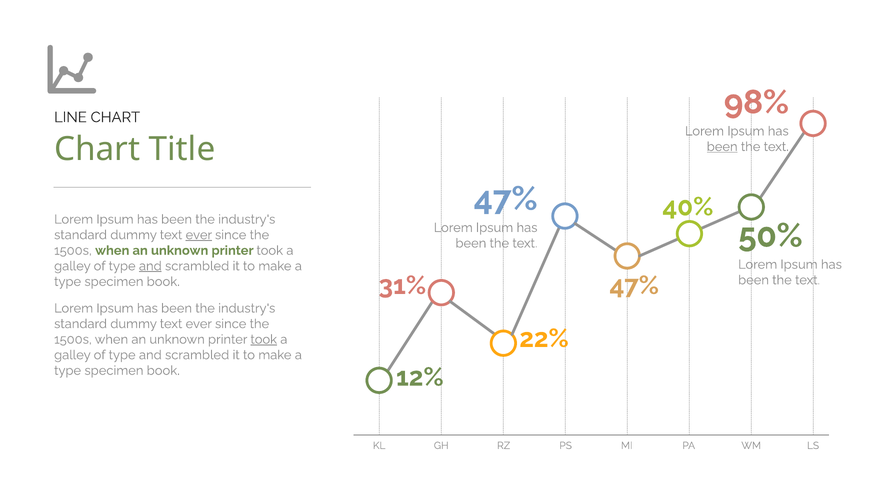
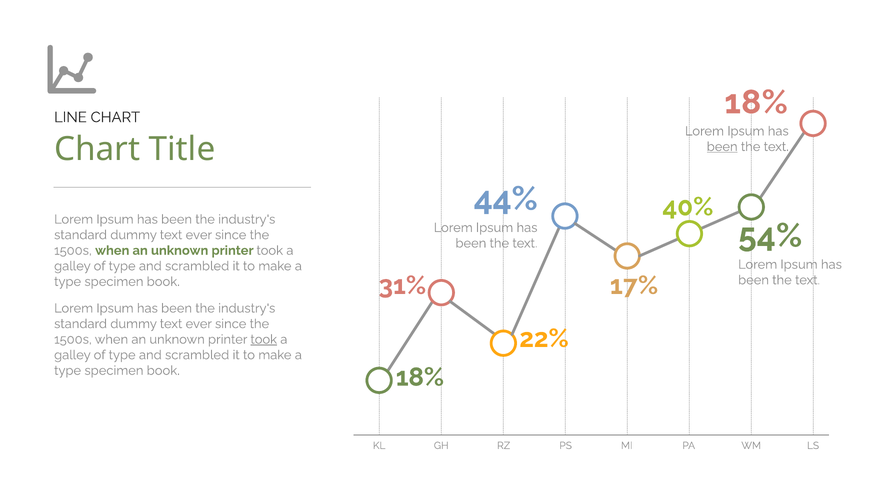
98% at (756, 102): 98% -> 18%
47% at (506, 199): 47% -> 44%
50%: 50% -> 54%
ever at (199, 235) underline: present -> none
and at (150, 266) underline: present -> none
47% at (634, 285): 47% -> 17%
12% at (420, 377): 12% -> 18%
